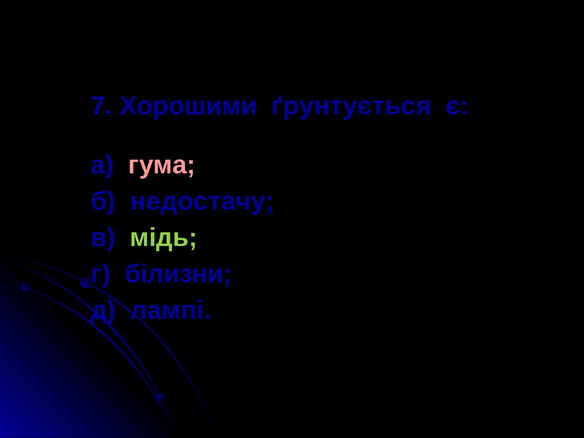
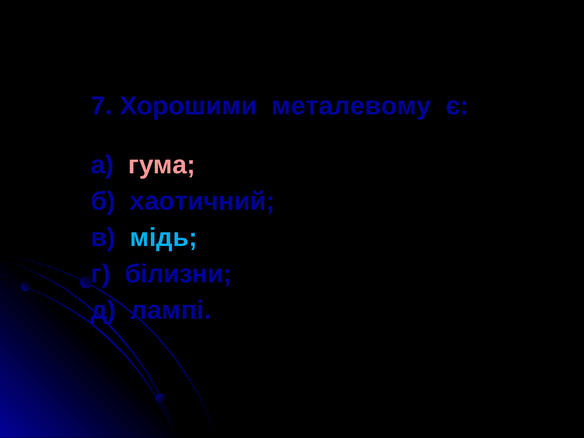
ґрунтується: ґрунтується -> металевому
недостачу: недостачу -> хаотичний
мідь colour: light green -> light blue
